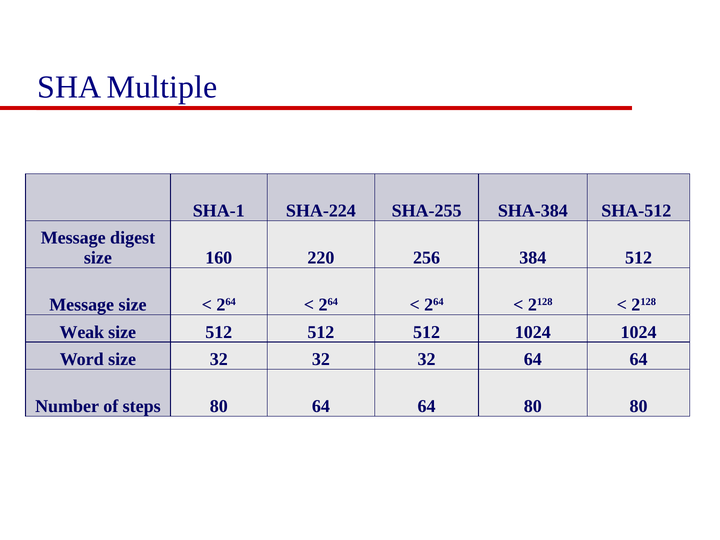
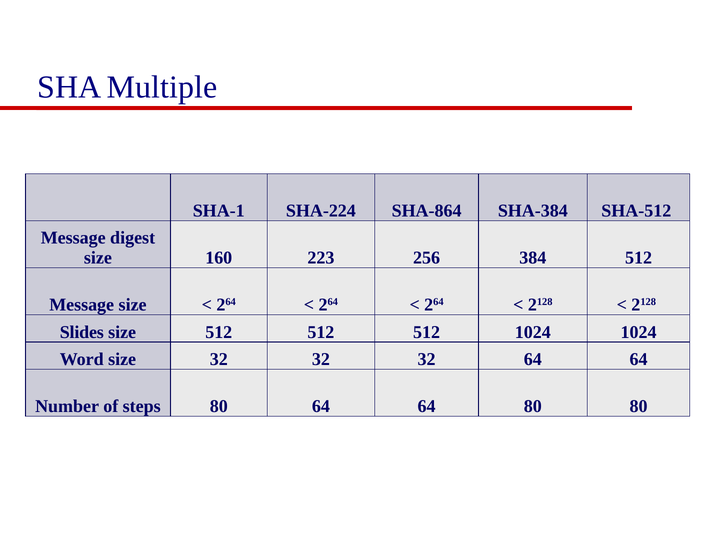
SHA-255: SHA-255 -> SHA-864
220: 220 -> 223
Weak: Weak -> Slides
